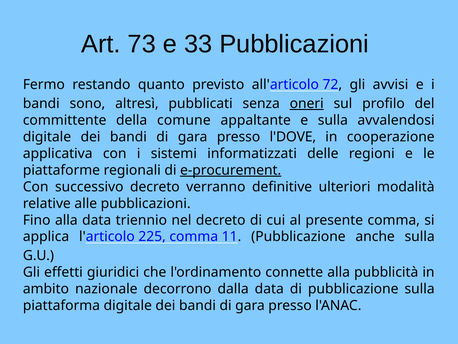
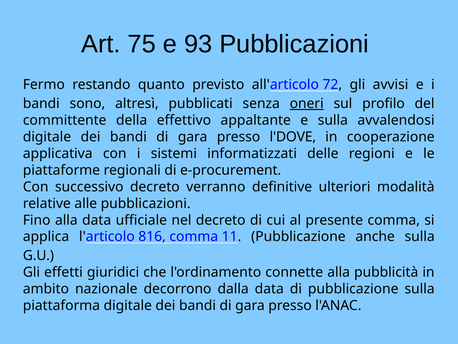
73: 73 -> 75
33: 33 -> 93
comune: comune -> effettivo
e-procurement underline: present -> none
triennio: triennio -> ufficiale
225: 225 -> 816
